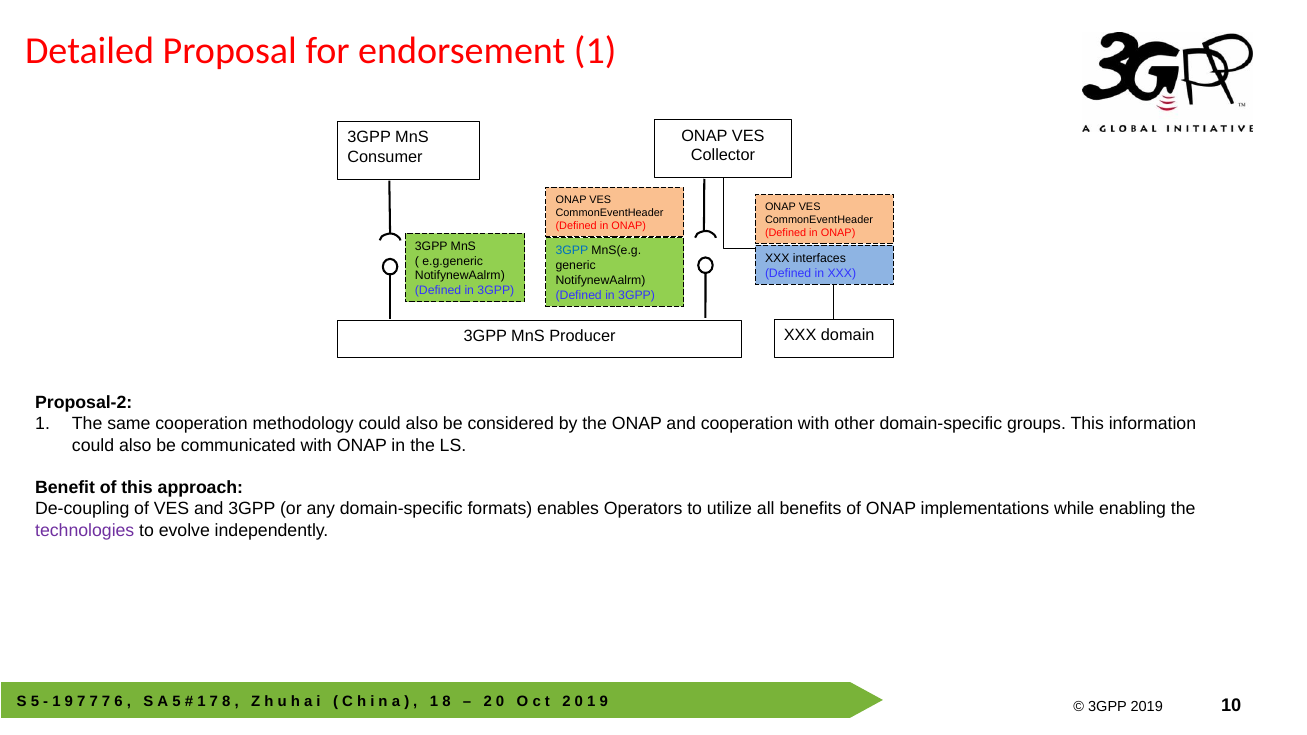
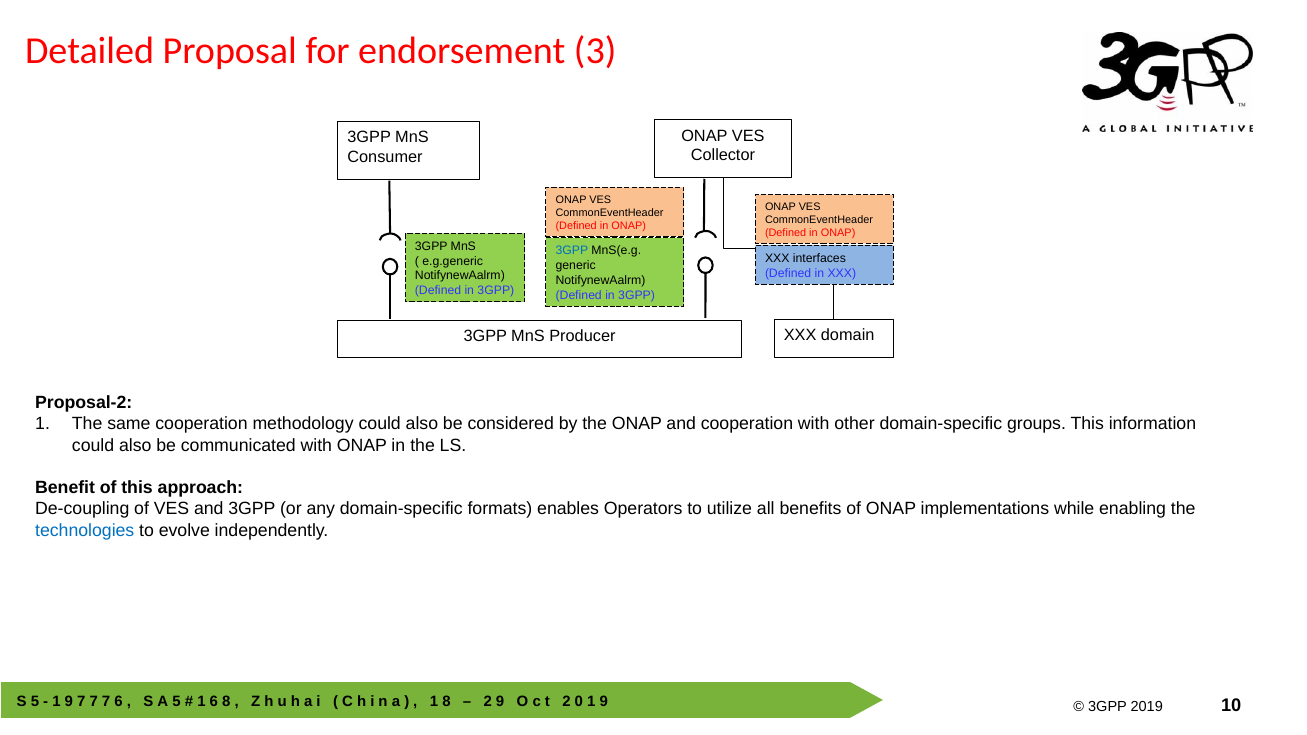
endorsement 1: 1 -> 3
technologies colour: purple -> blue
7 at (214, 702): 7 -> 6
0 at (500, 702): 0 -> 9
